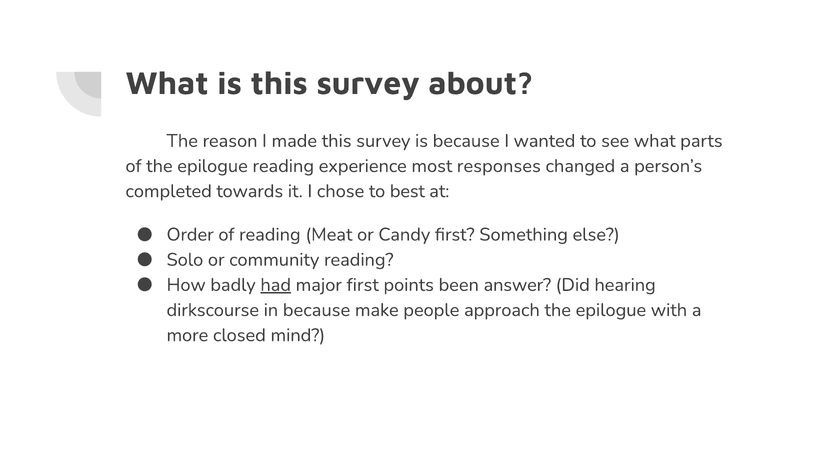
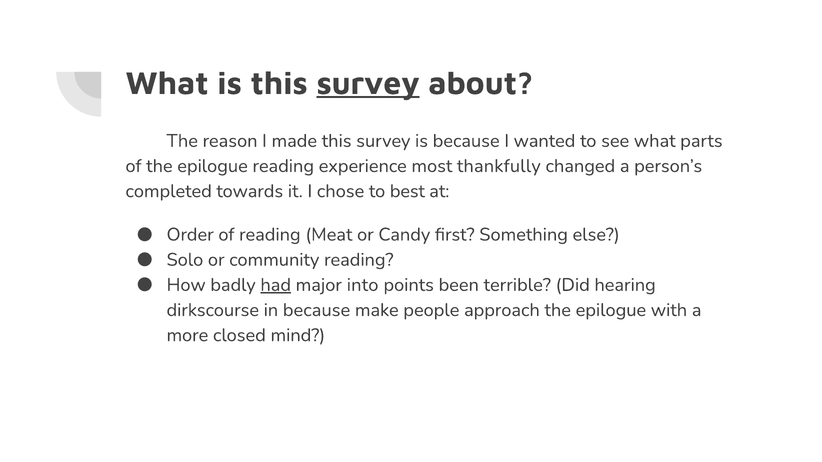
survey at (368, 83) underline: none -> present
responses: responses -> thankfully
major first: first -> into
answer: answer -> terrible
